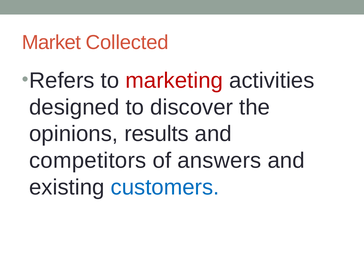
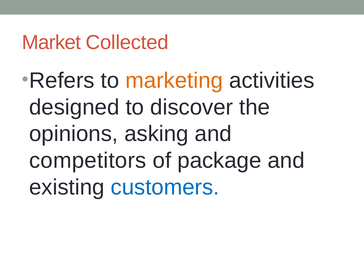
marketing colour: red -> orange
results: results -> asking
answers: answers -> package
